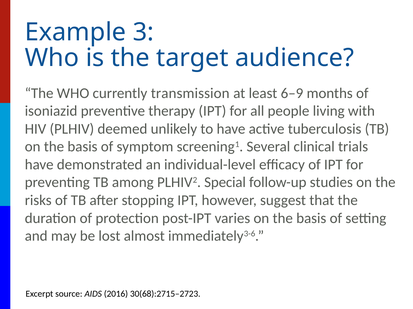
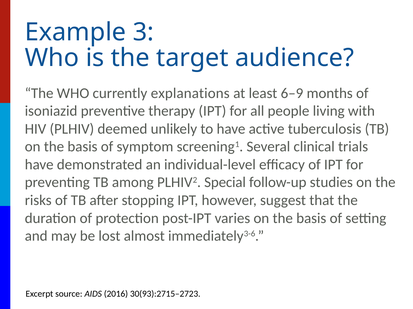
transmission: transmission -> explanations
30(68):2715–2723: 30(68):2715–2723 -> 30(93):2715–2723
